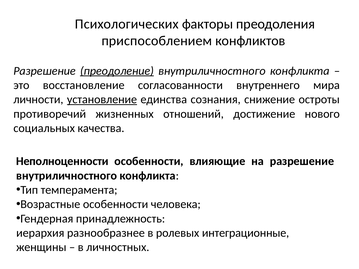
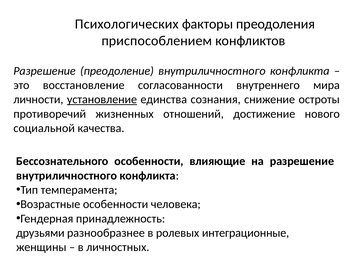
преодоление underline: present -> none
социальных: социальных -> социальной
Неполноценности: Неполноценности -> Бессознательного
иерархия: иерархия -> друзьями
